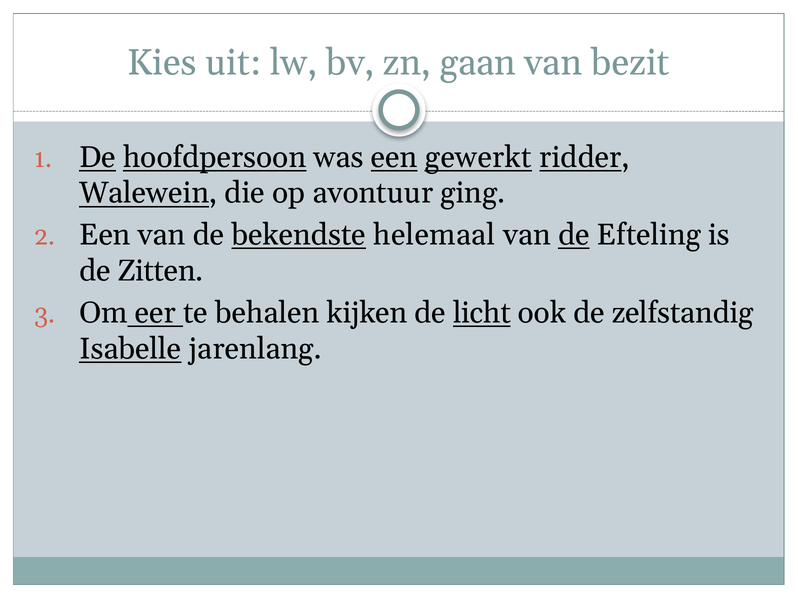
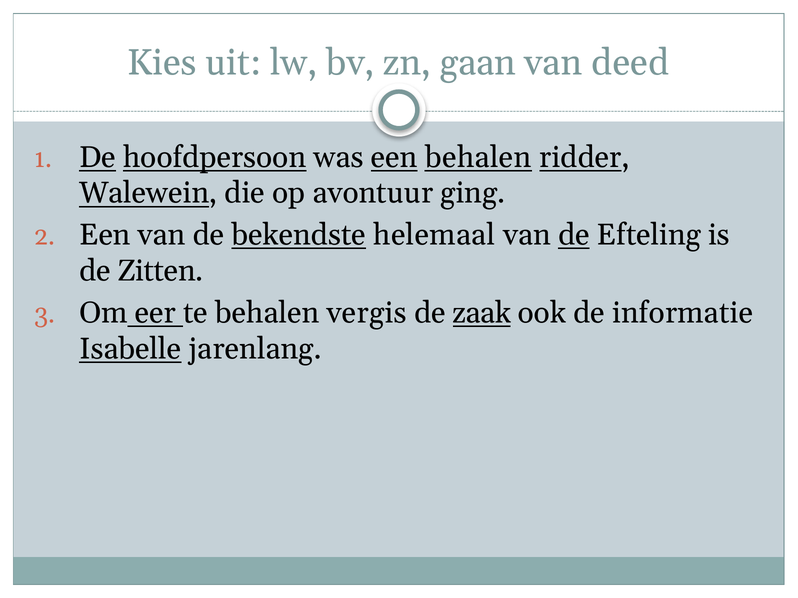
bezit: bezit -> deed
een gewerkt: gewerkt -> behalen
kijken: kijken -> vergis
licht: licht -> zaak
zelfstandig: zelfstandig -> informatie
